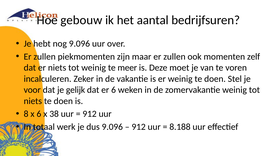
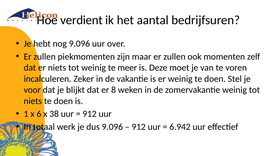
gebouw: gebouw -> verdient
gelijk: gelijk -> blijkt
er 6: 6 -> 8
8: 8 -> 1
8.188: 8.188 -> 6.942
